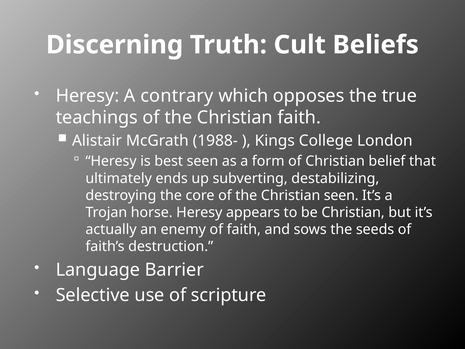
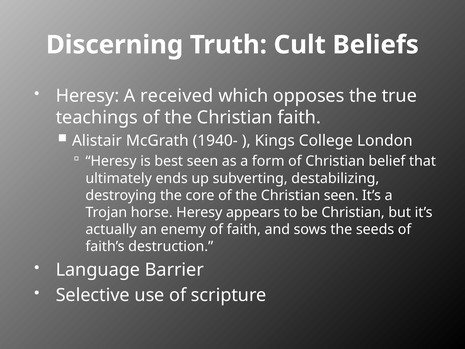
contrary: contrary -> received
1988-: 1988- -> 1940-
